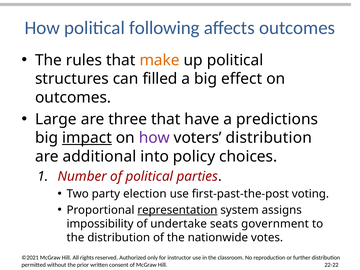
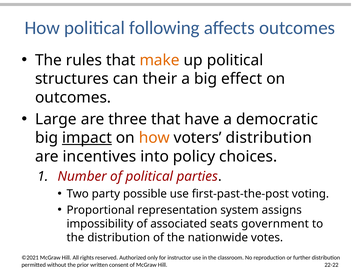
filled: filled -> their
predictions: predictions -> democratic
how at (154, 138) colour: purple -> orange
additional: additional -> incentives
election: election -> possible
representation underline: present -> none
undertake: undertake -> associated
